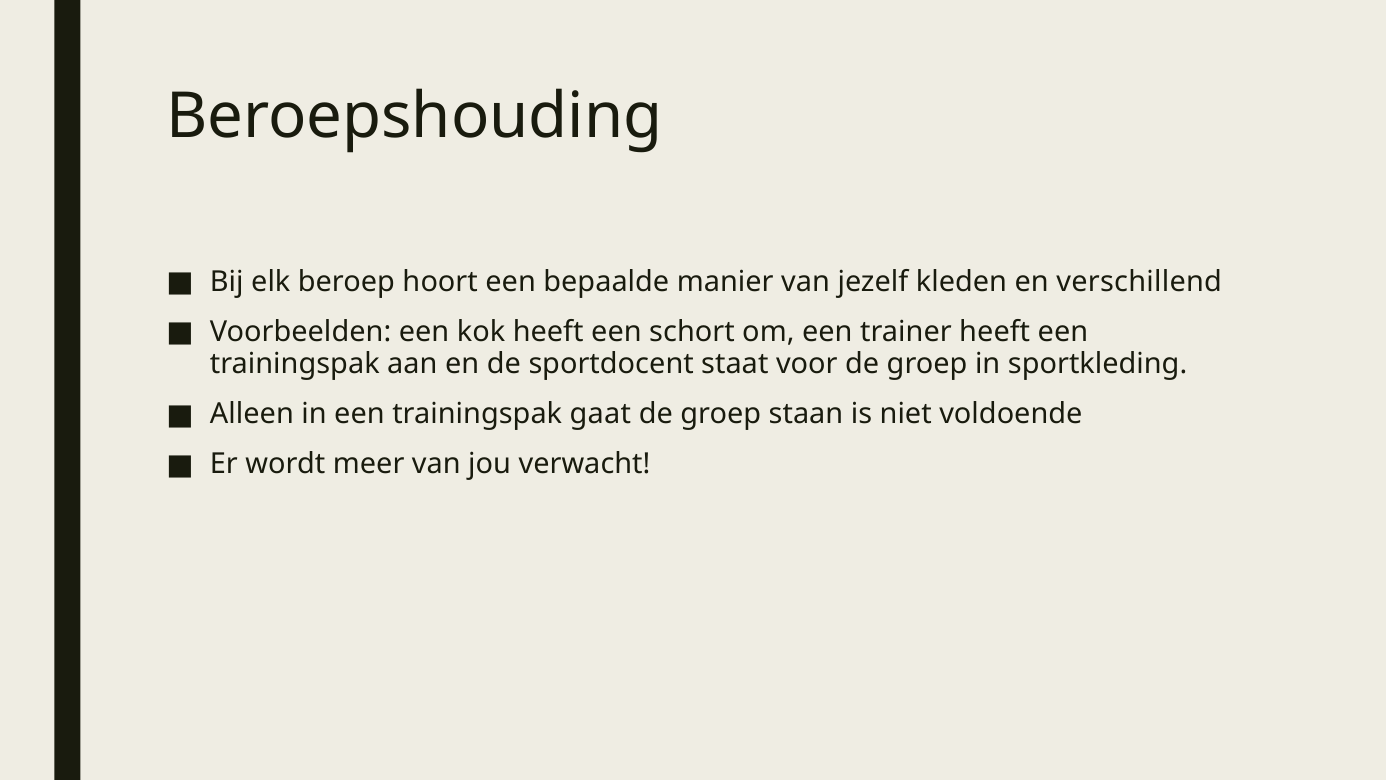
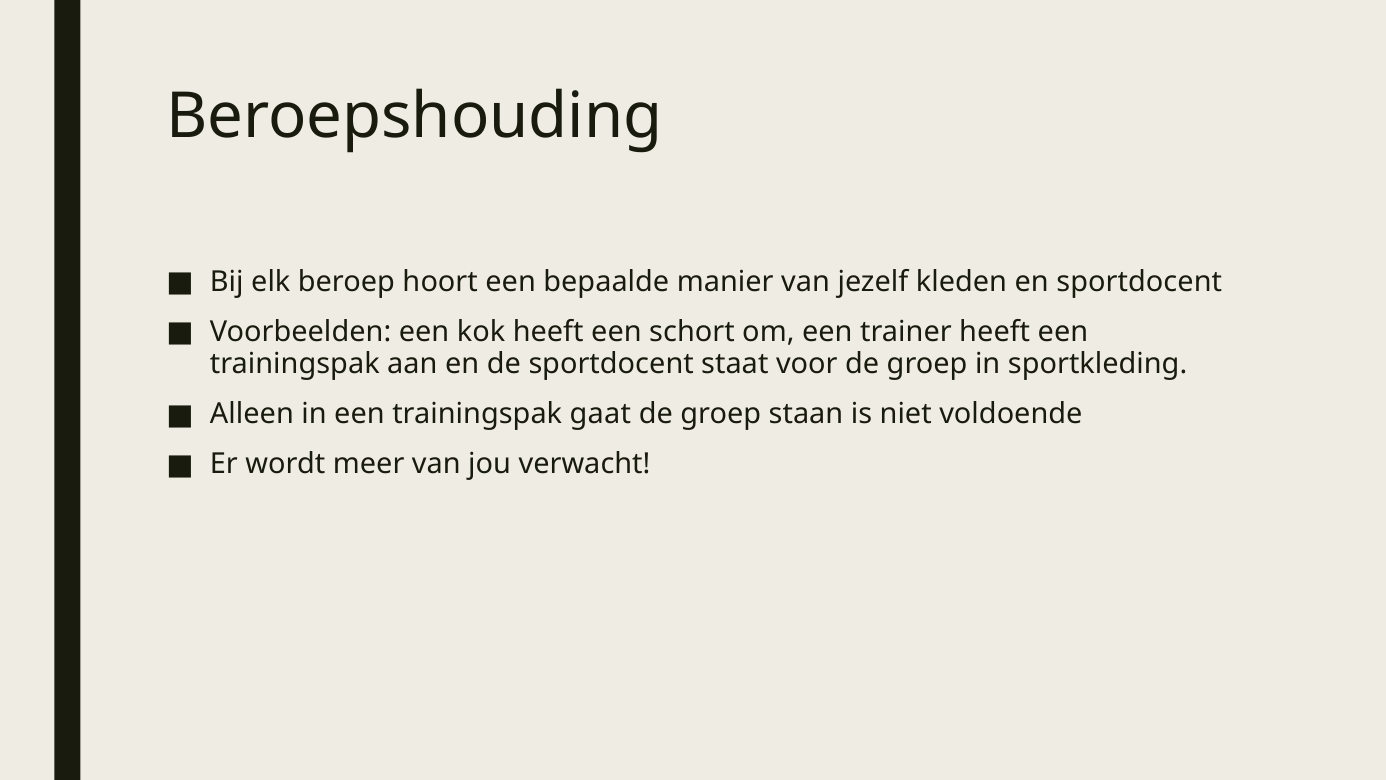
en verschillend: verschillend -> sportdocent
